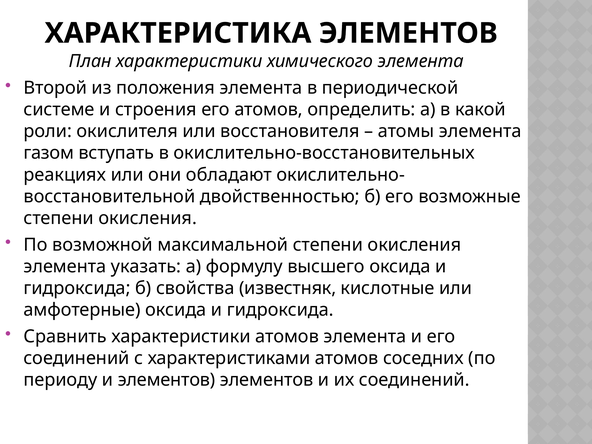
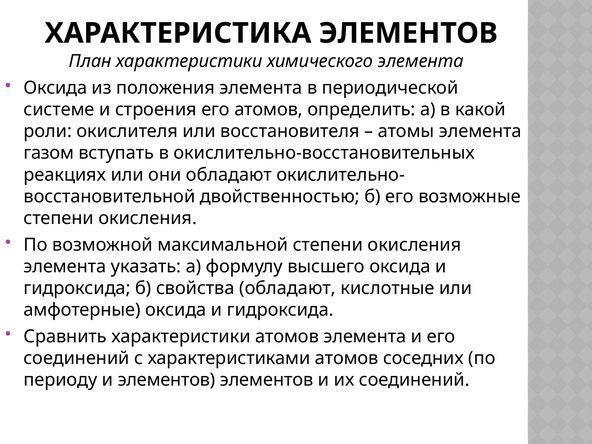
Второй at (55, 88): Второй -> Оксида
свойства известняк: известняк -> обладают
